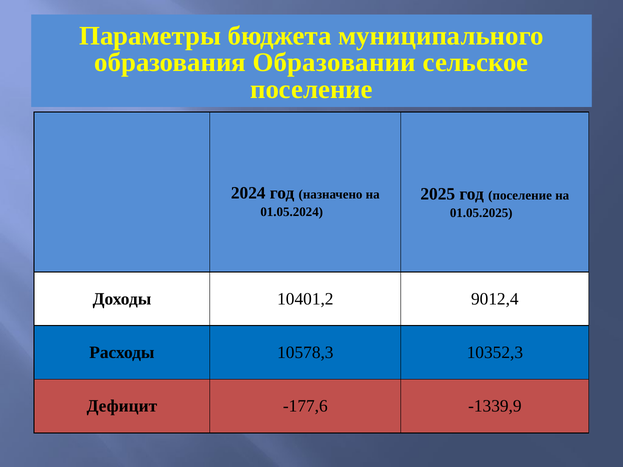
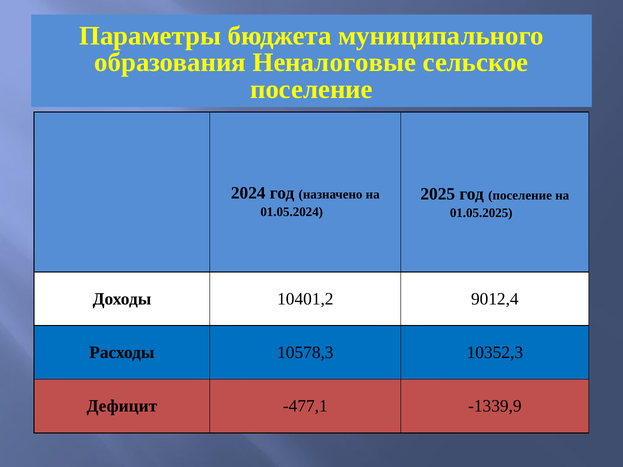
Образовании: Образовании -> Неналоговые
-177,6: -177,6 -> -477,1
